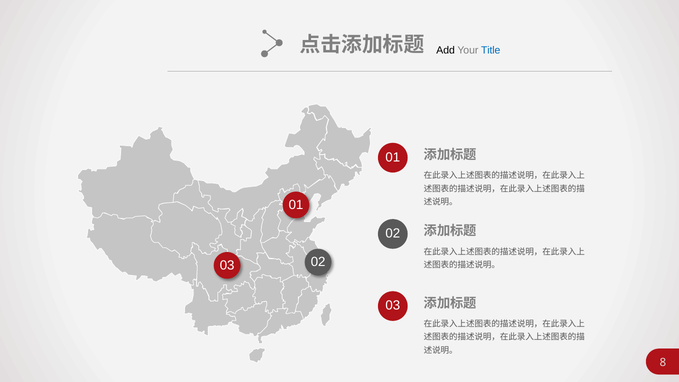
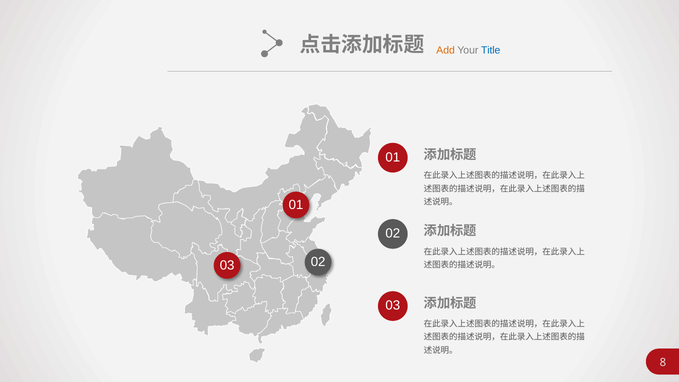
Add colour: black -> orange
